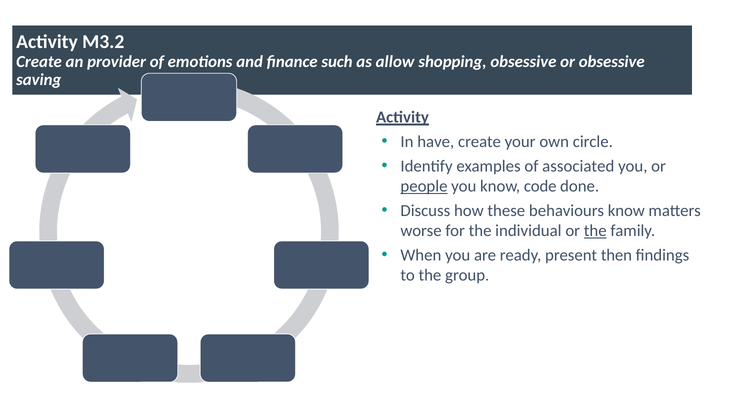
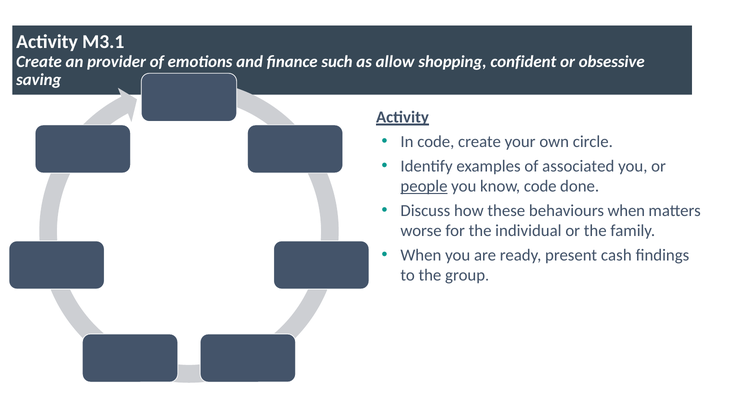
M3.2: M3.2 -> M3.1
shopping obsessive: obsessive -> confident
In have: have -> code
behaviours know: know -> when
the at (595, 231) underline: present -> none
then: then -> cash
